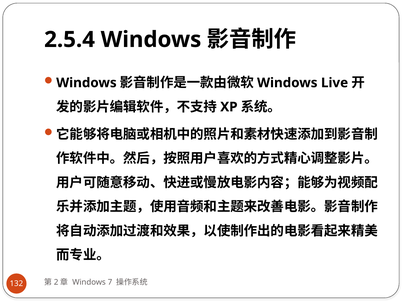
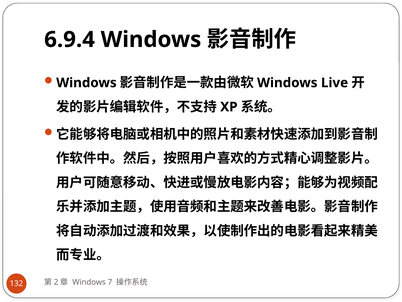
2.5.4: 2.5.4 -> 6.9.4
